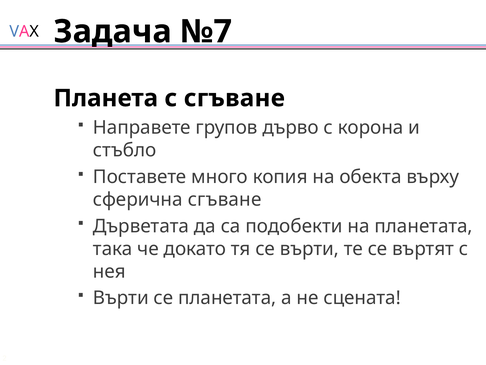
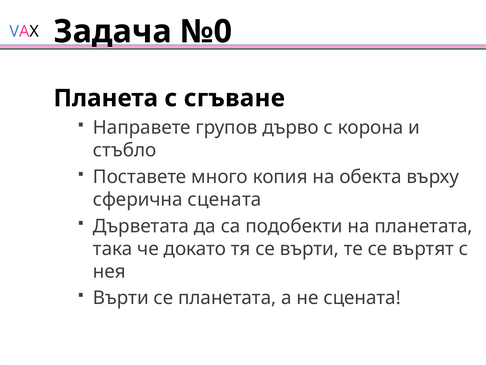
№7: №7 -> №0
сферична сгъване: сгъване -> сцената
